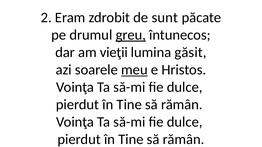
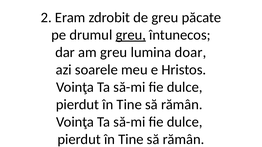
de sunt: sunt -> greu
am vieţii: vieţii -> greu
găsit: găsit -> doar
meu underline: present -> none
